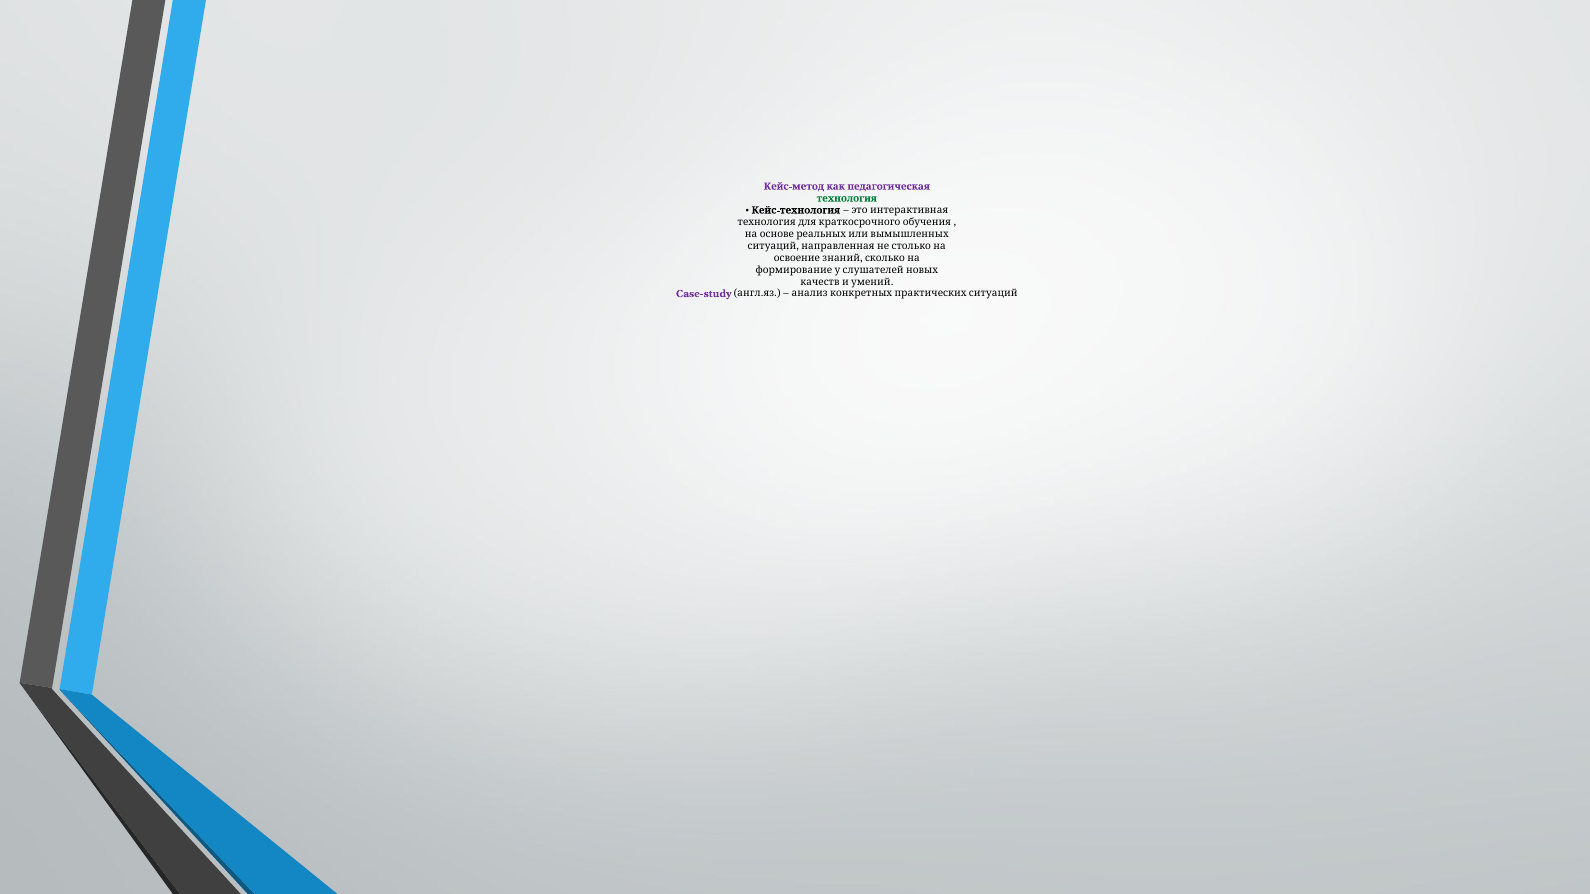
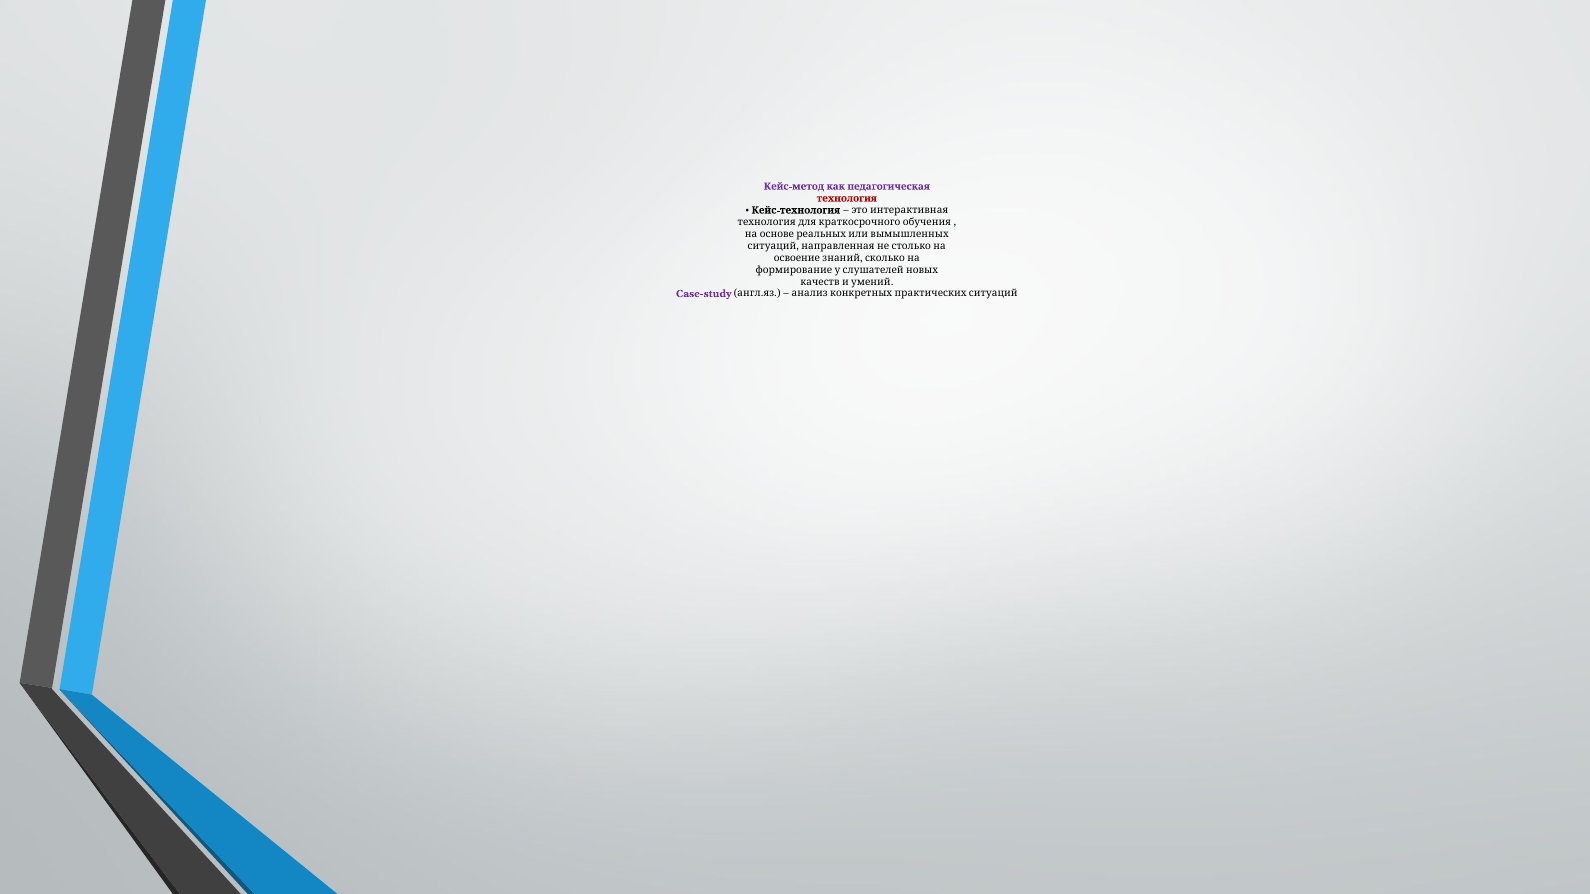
технология at (847, 198) colour: green -> red
